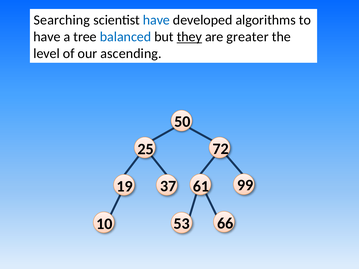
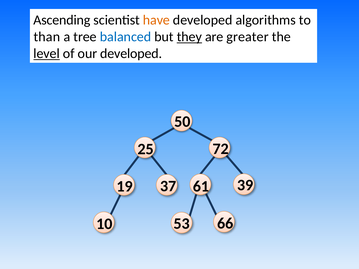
Searching: Searching -> Ascending
have at (156, 20) colour: blue -> orange
have at (47, 37): have -> than
level underline: none -> present
our ascending: ascending -> developed
99: 99 -> 39
